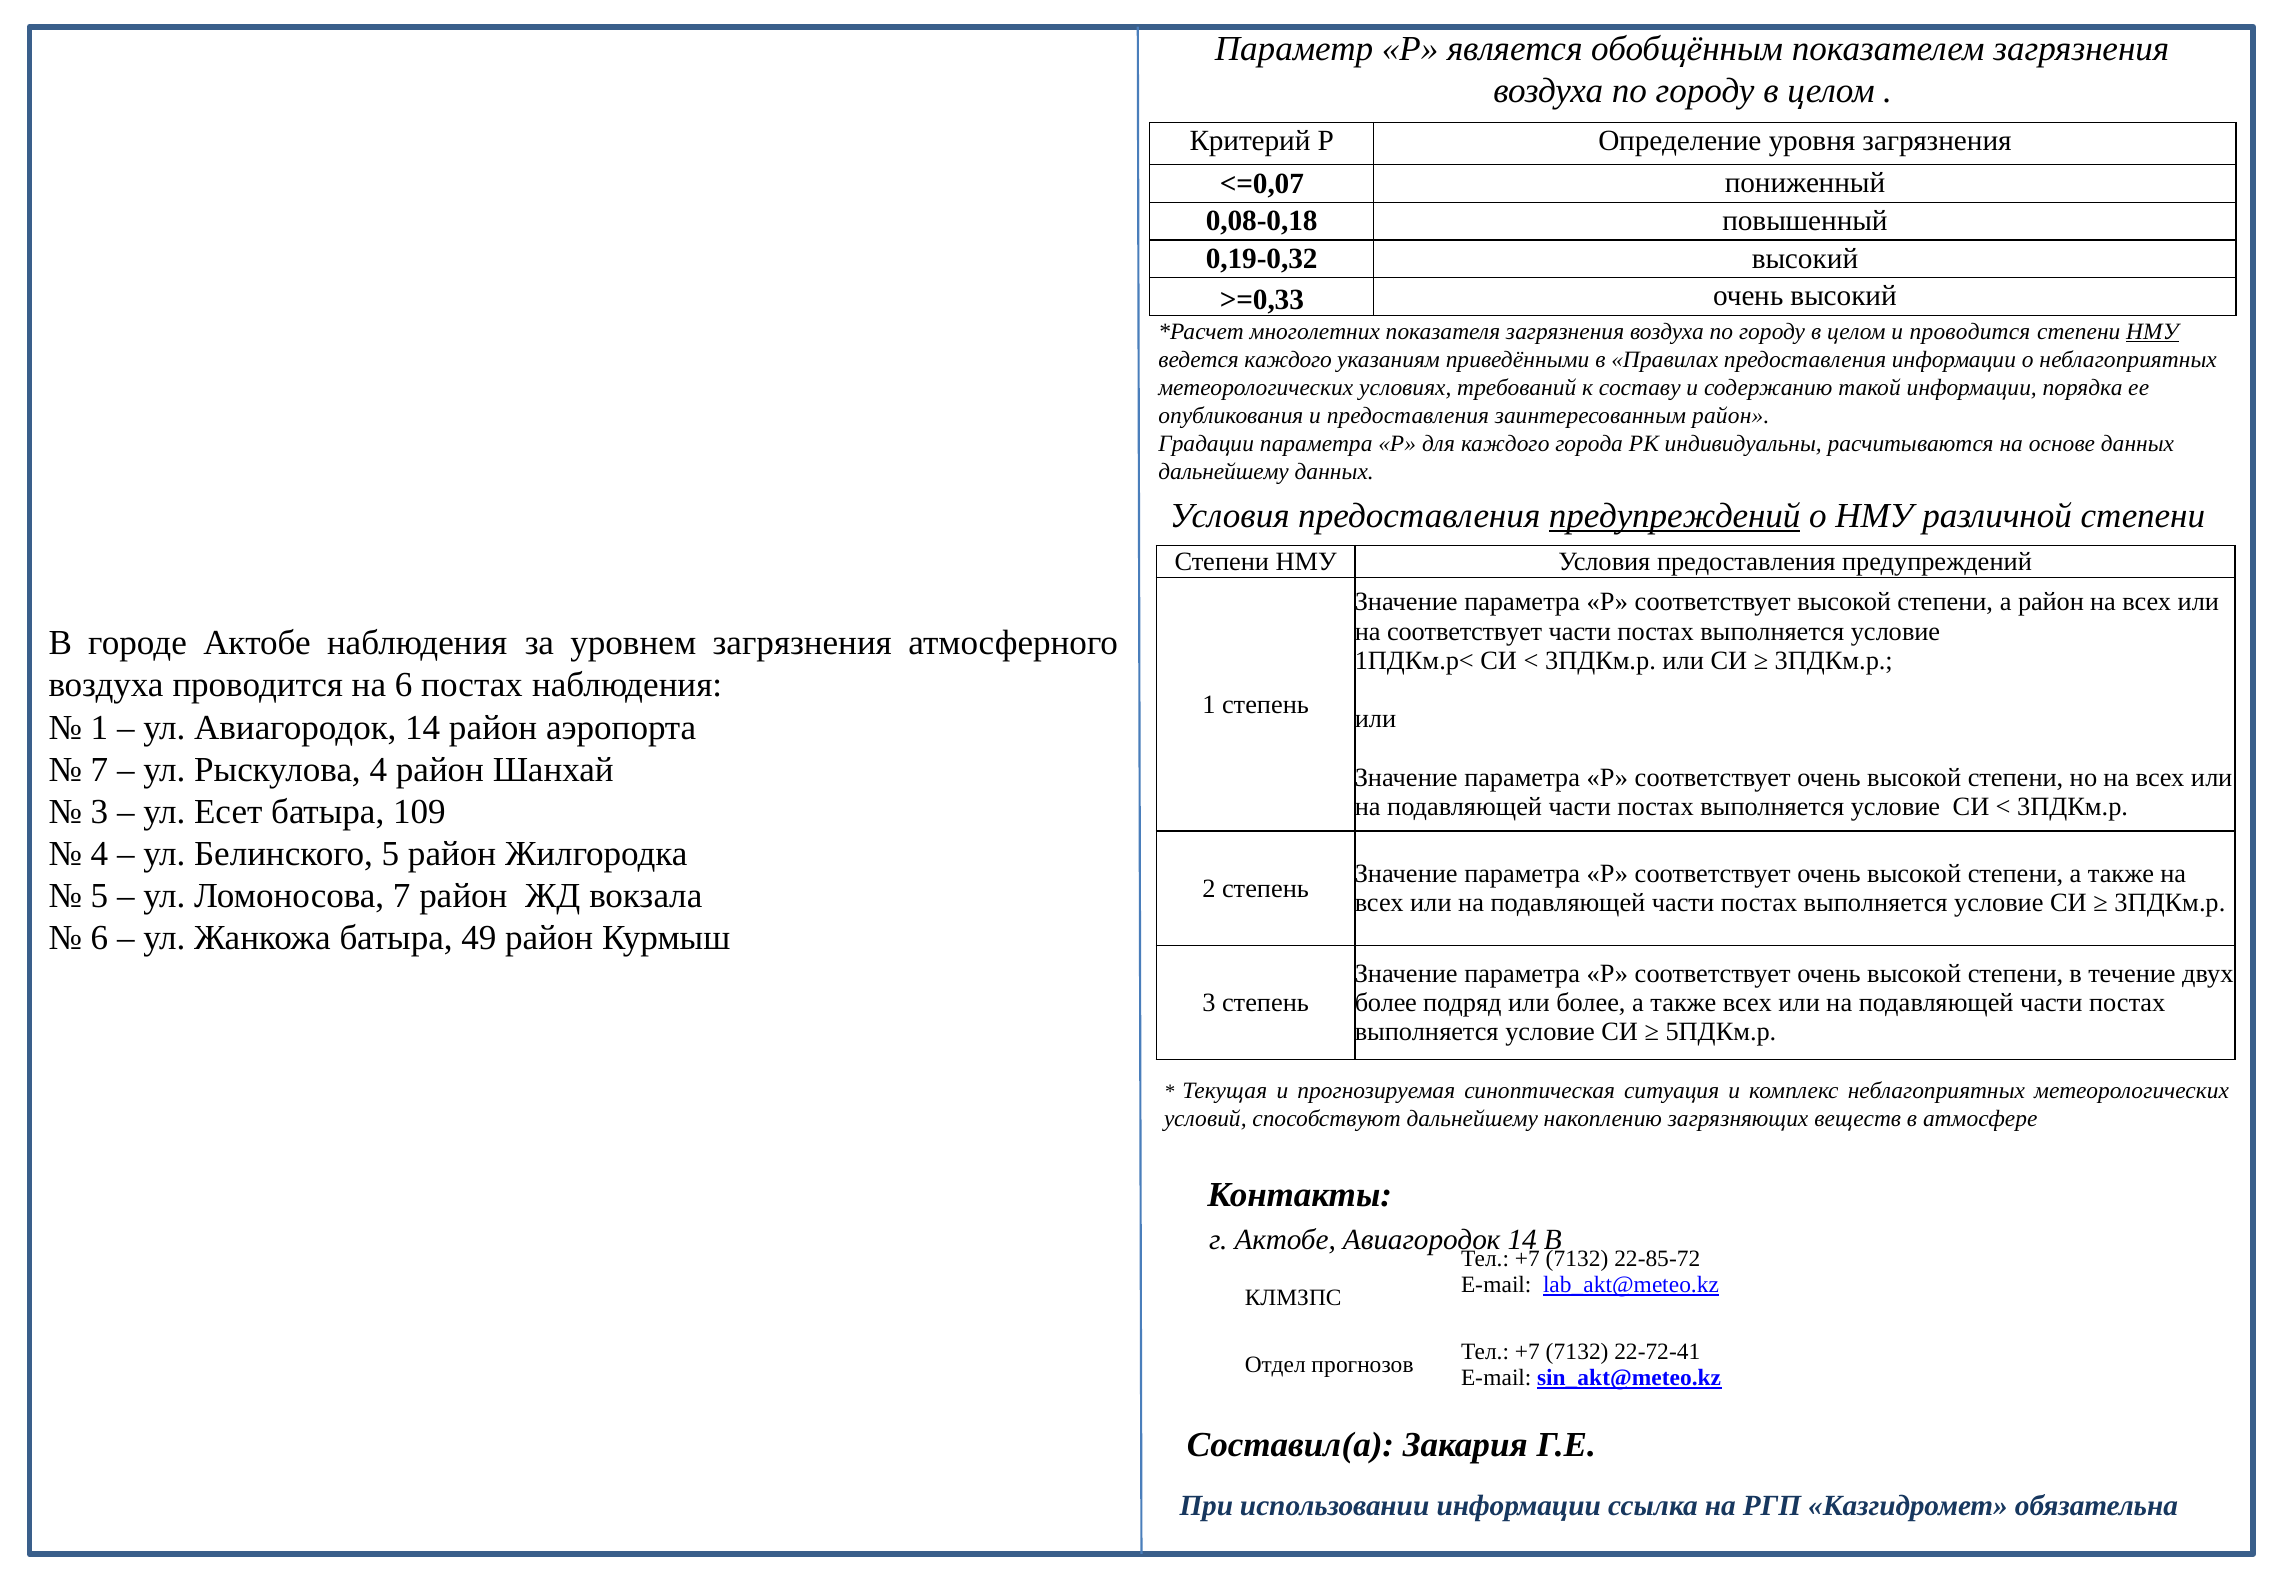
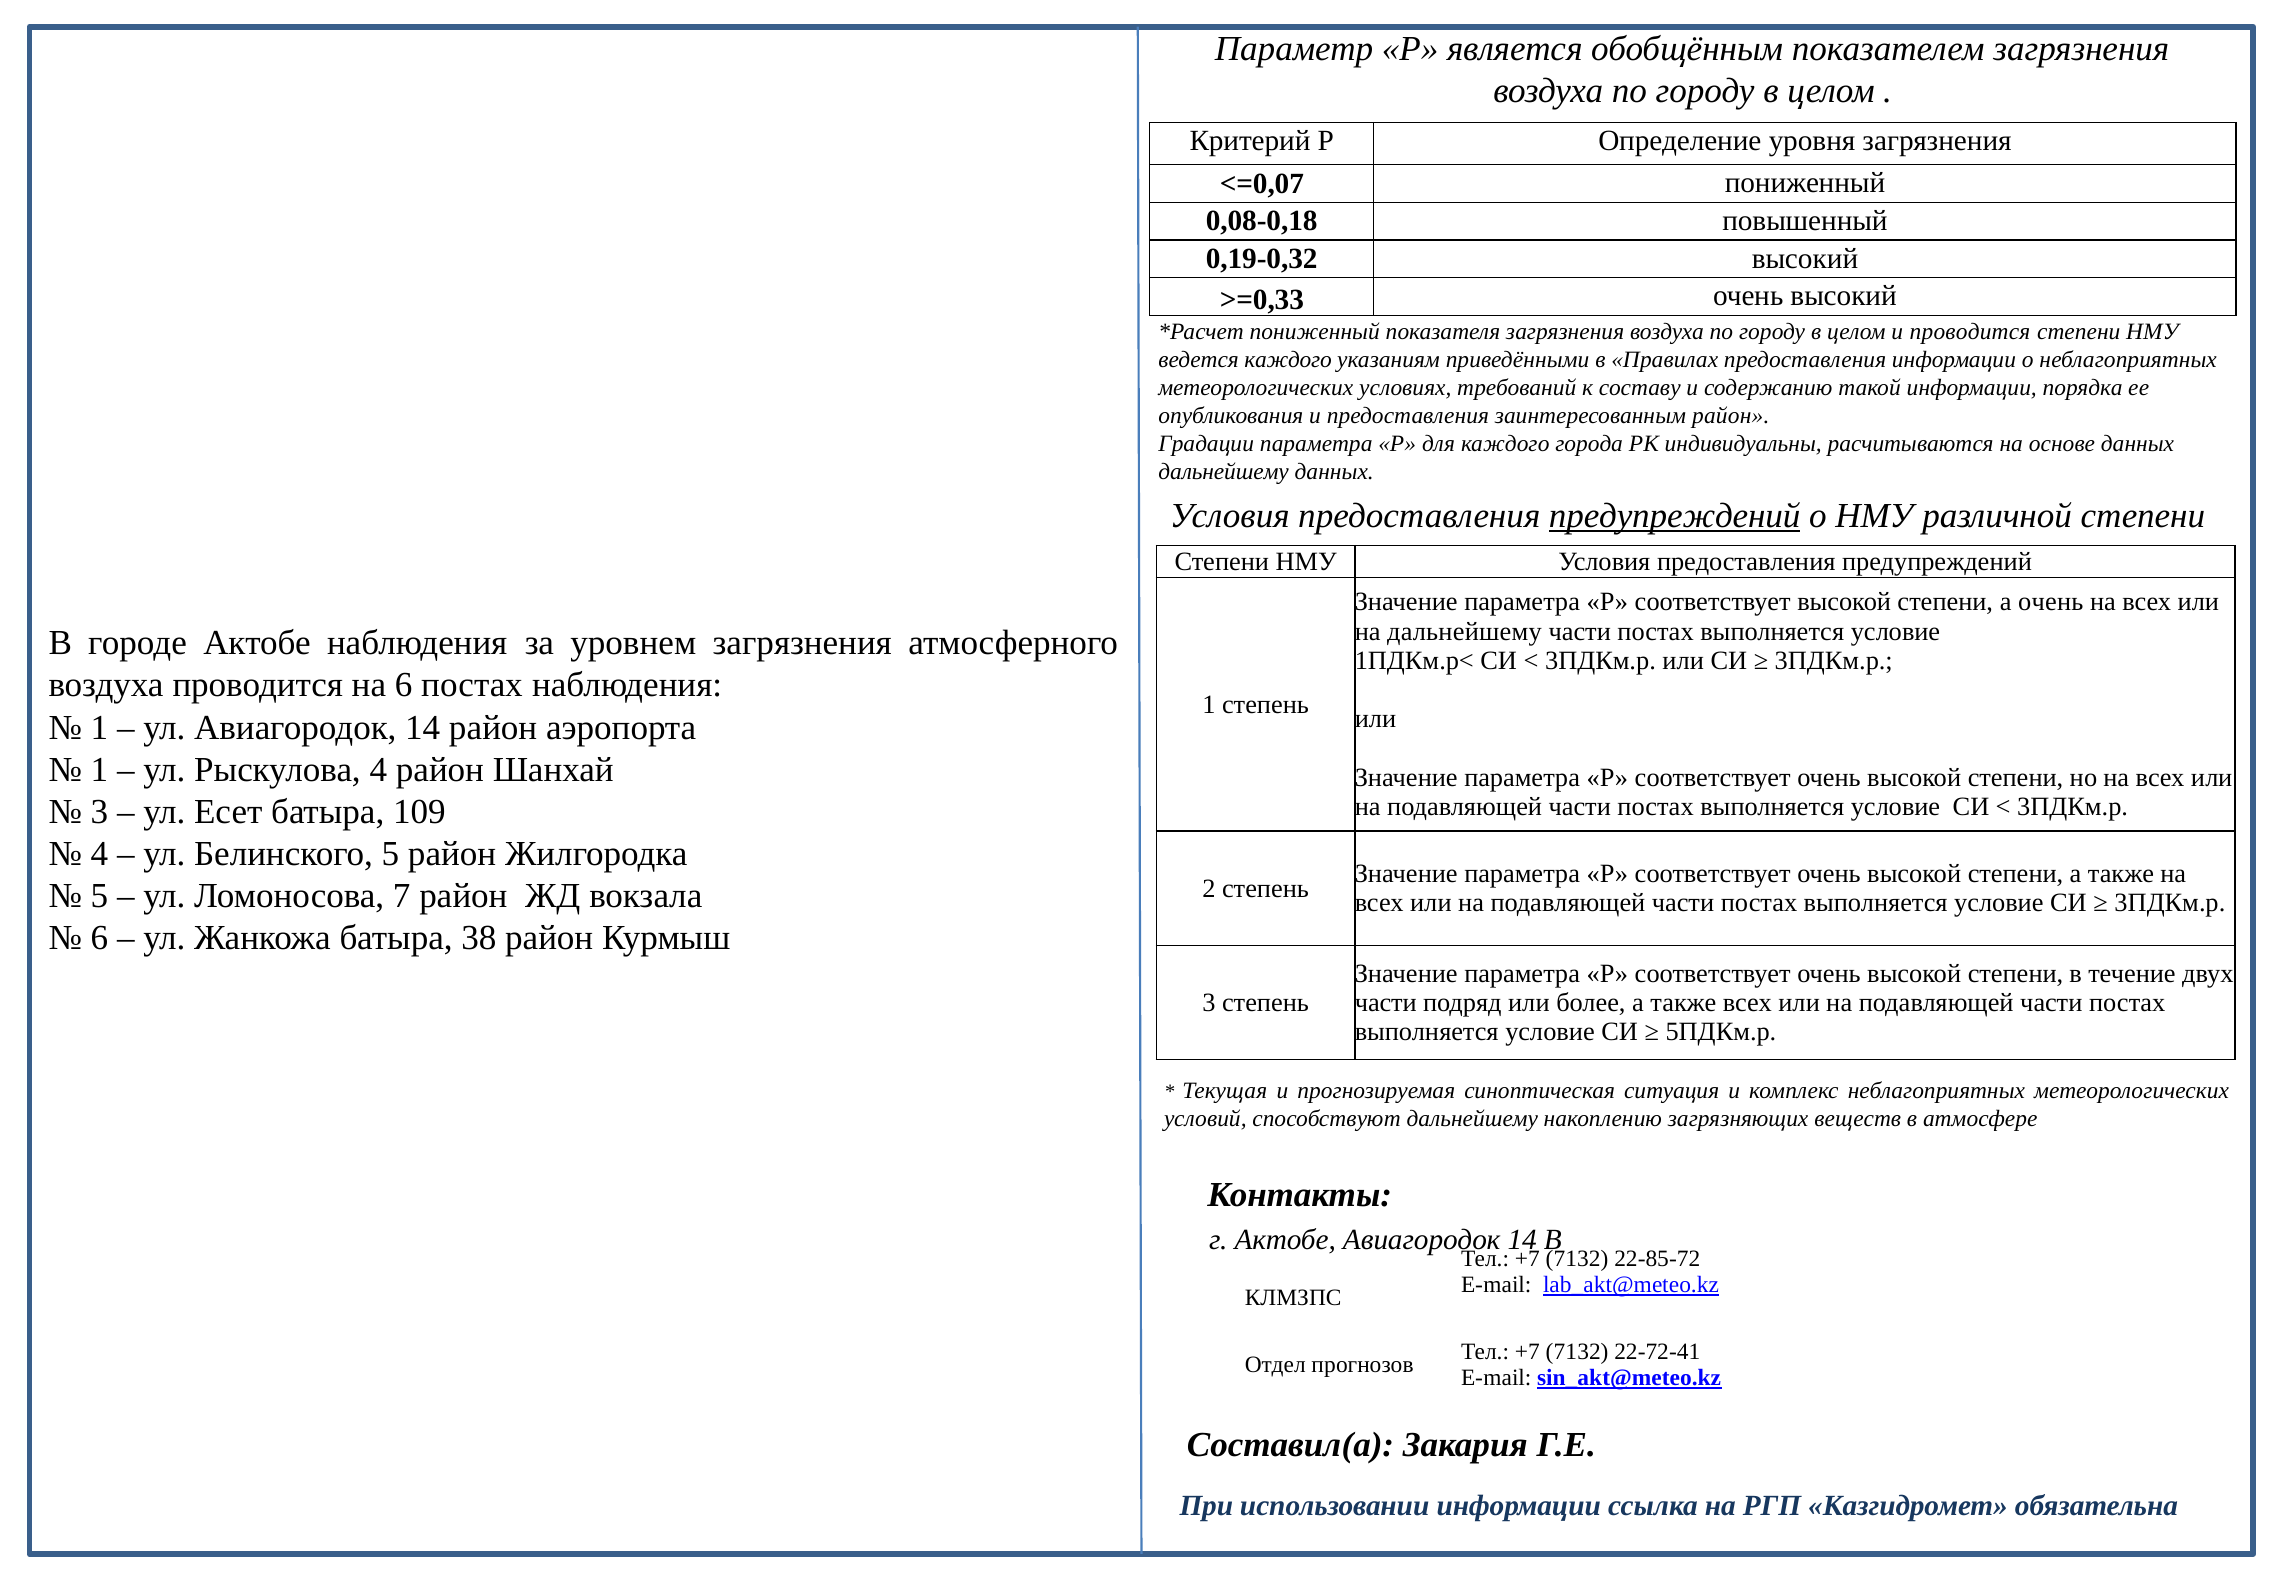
многолетних at (1315, 331): многолетних -> пониженный
НМУ at (2152, 331) underline: present -> none
а район: район -> очень
на соответствует: соответствует -> дальнейшему
7 at (99, 769): 7 -> 1
49: 49 -> 38
более at (1386, 1002): более -> части
